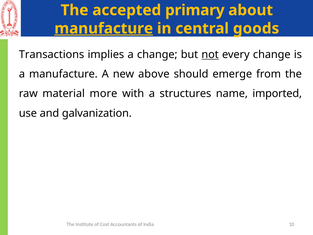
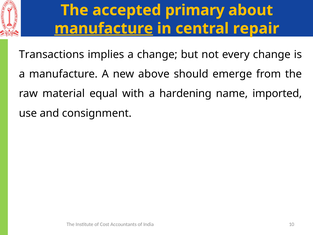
goods: goods -> repair
not underline: present -> none
more: more -> equal
structures: structures -> hardening
galvanization: galvanization -> consignment
